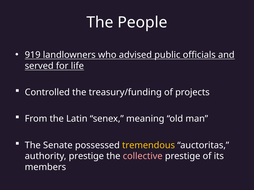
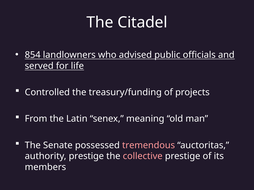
People: People -> Citadel
919: 919 -> 854
tremendous colour: yellow -> pink
